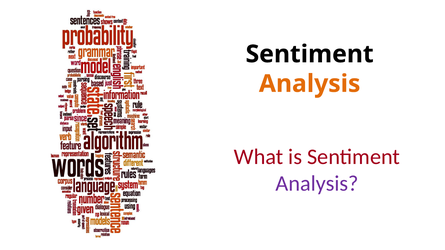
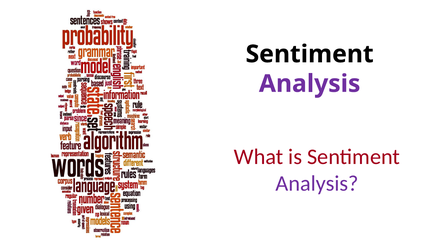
Analysis at (310, 84) colour: orange -> purple
